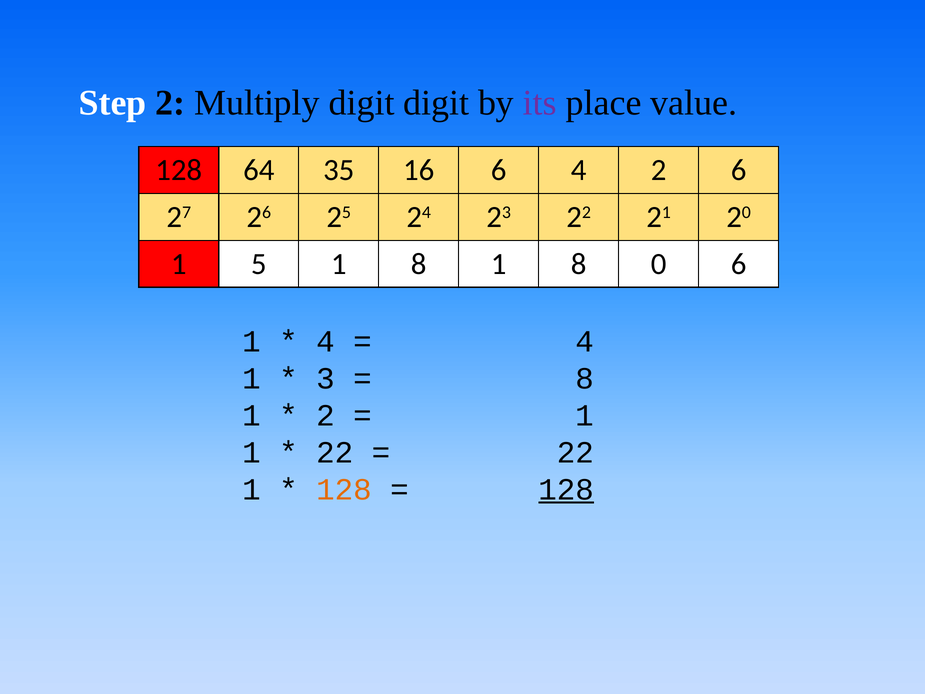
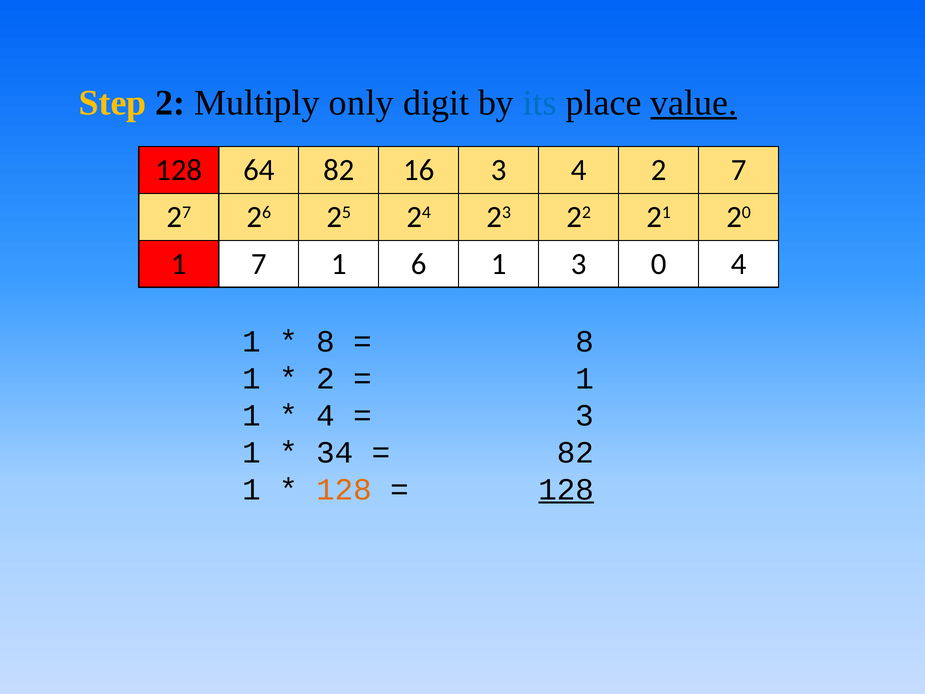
Step colour: white -> yellow
Multiply digit: digit -> only
its colour: purple -> blue
value underline: none -> present
64 35: 35 -> 82
16 6: 6 -> 3
2 6: 6 -> 7
1 5: 5 -> 7
8 at (419, 264): 8 -> 6
8 at (579, 264): 8 -> 3
0 6: 6 -> 4
4 at (325, 341): 4 -> 8
4 at (585, 341): 4 -> 8
3 at (325, 378): 3 -> 2
8 at (585, 378): 8 -> 1
2 at (325, 415): 2 -> 4
1 at (584, 415): 1 -> 3
22 at (335, 452): 22 -> 34
22 at (575, 452): 22 -> 82
